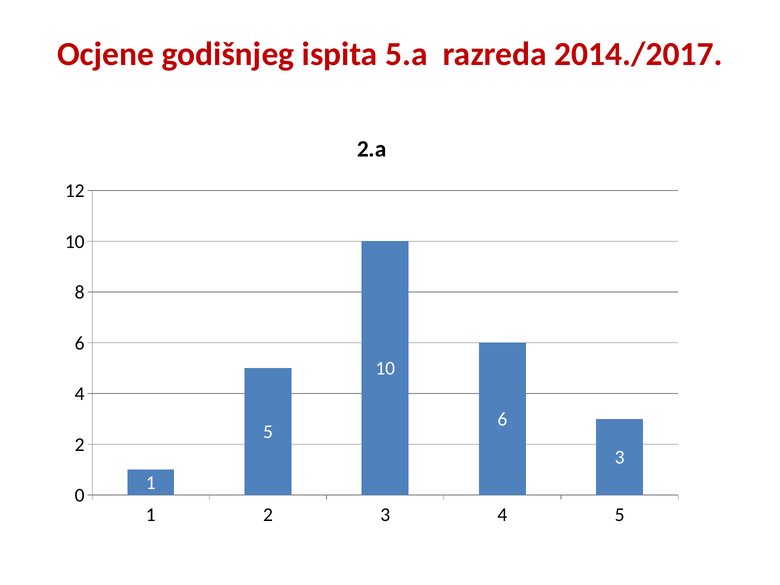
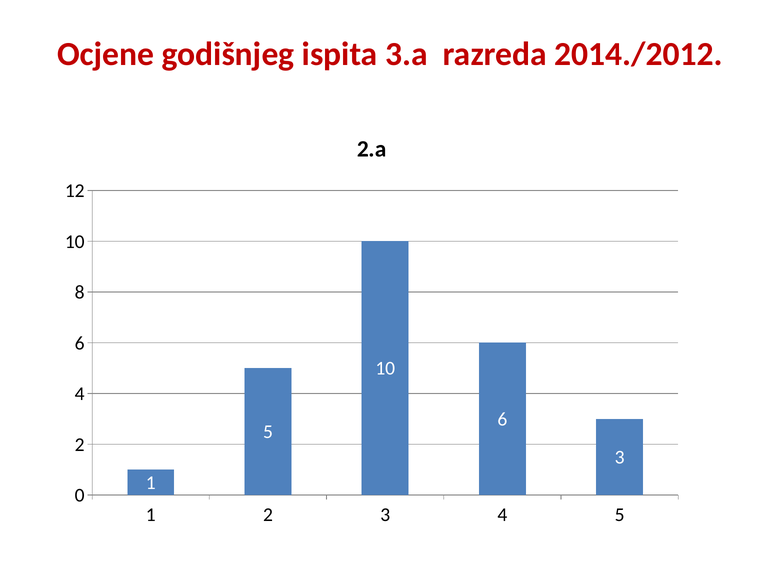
5.a: 5.a -> 3.a
2014./2017: 2014./2017 -> 2014./2012
